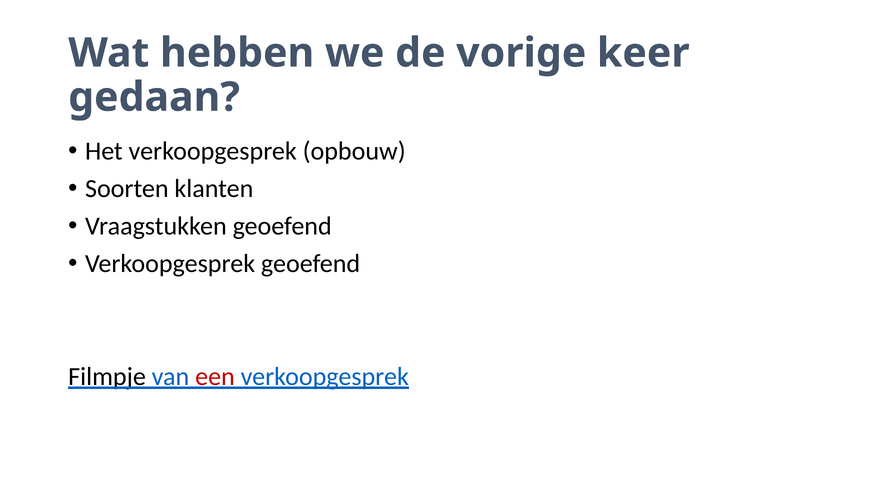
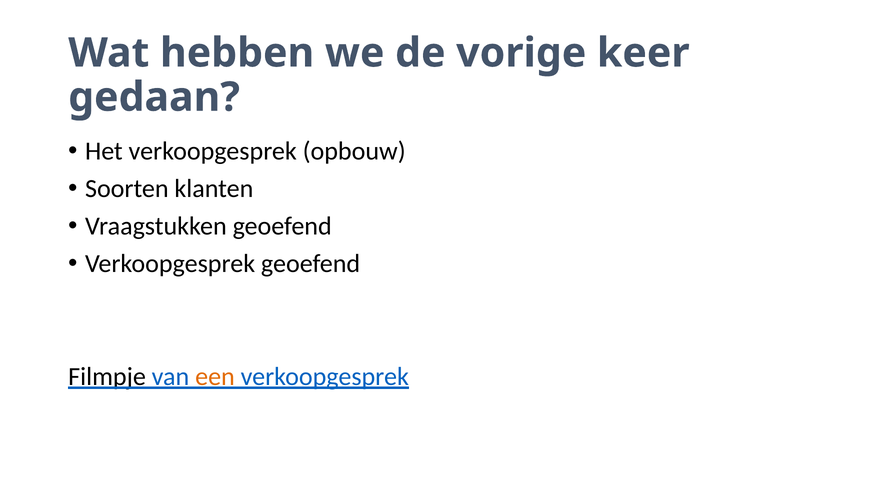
een colour: red -> orange
